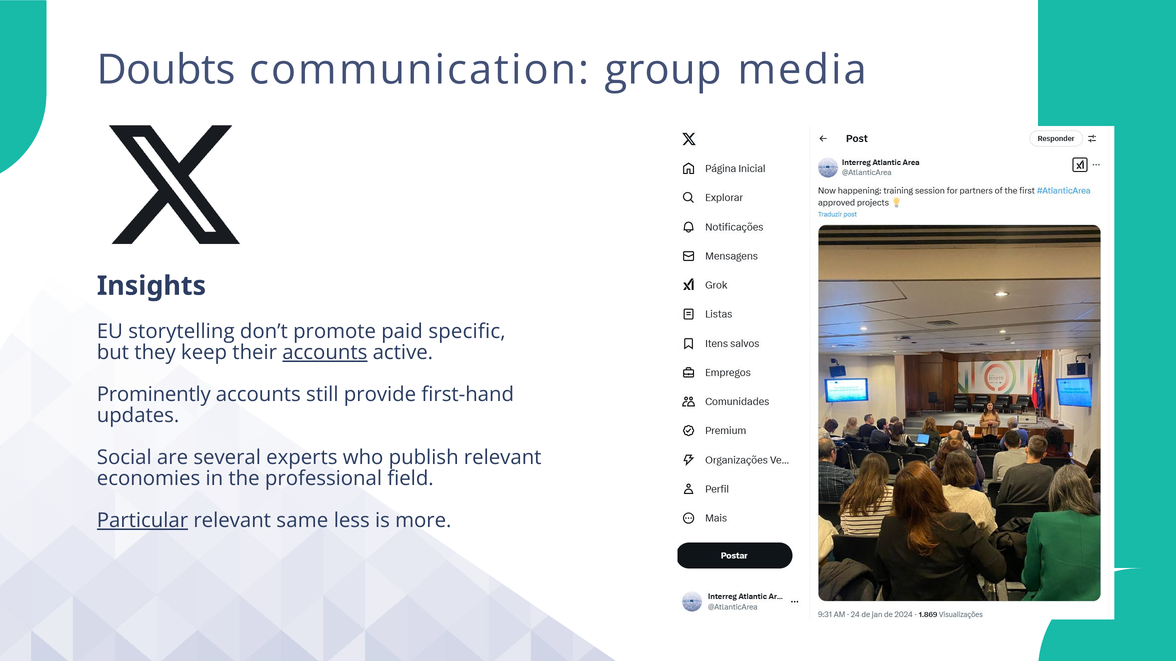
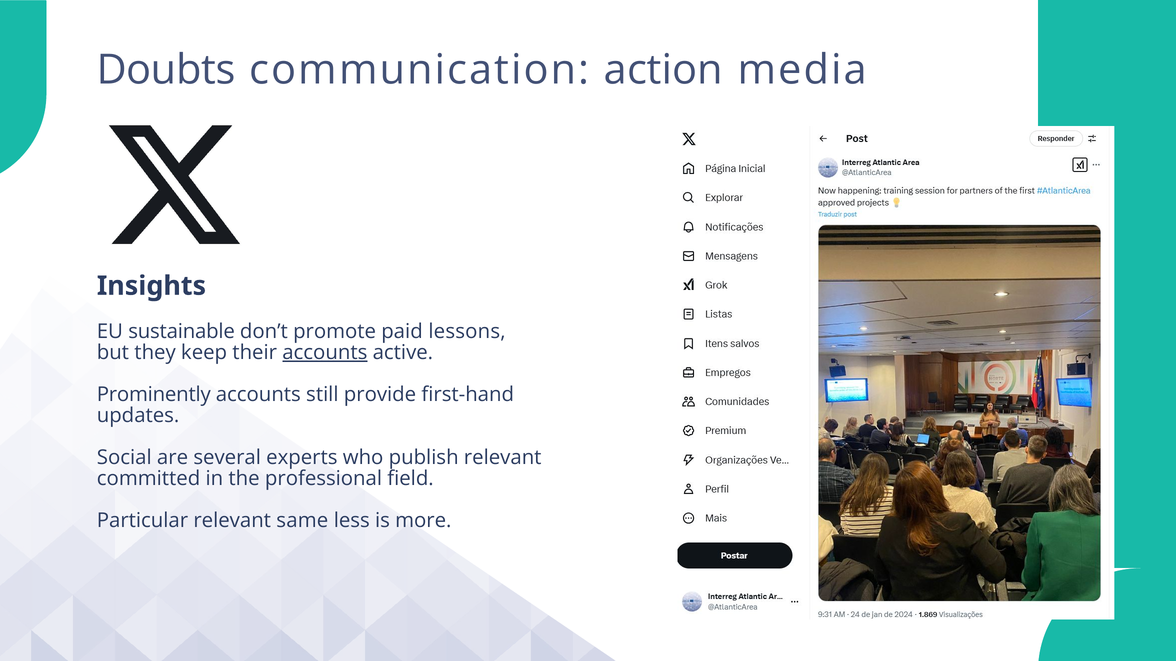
group: group -> action
storytelling: storytelling -> sustainable
specific: specific -> lessons
economies: economies -> committed
Particular underline: present -> none
